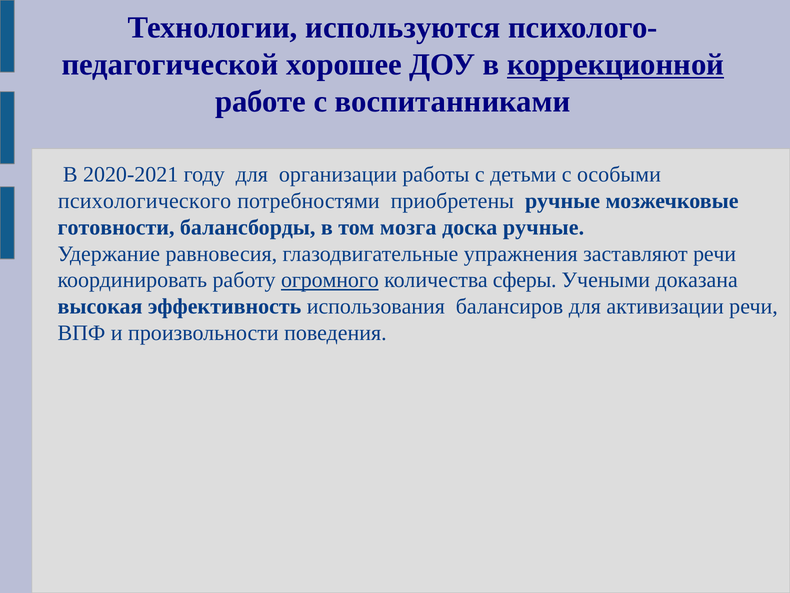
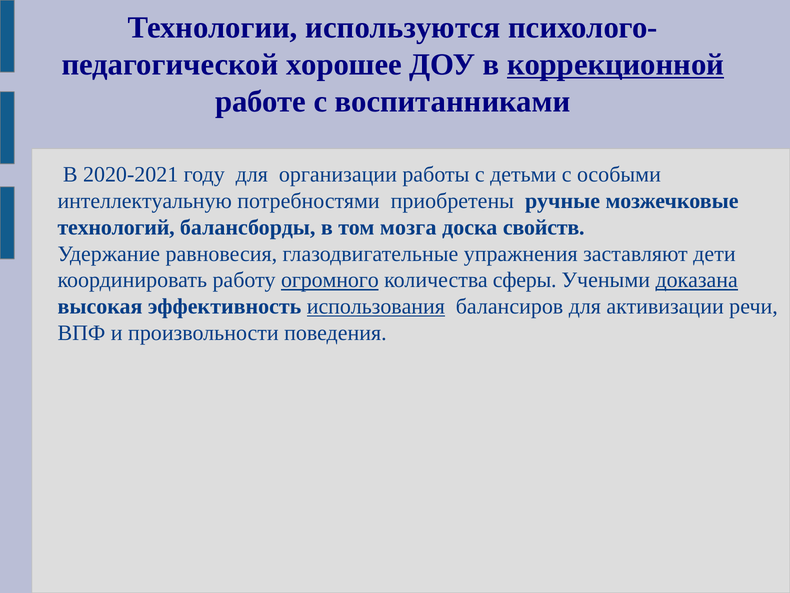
психологического: психологического -> интеллектуальную
готовности: готовности -> технологий
доска ручные: ручные -> свойств
заставляют речи: речи -> дети
доказана underline: none -> present
использования underline: none -> present
